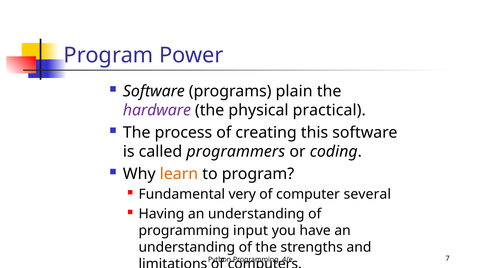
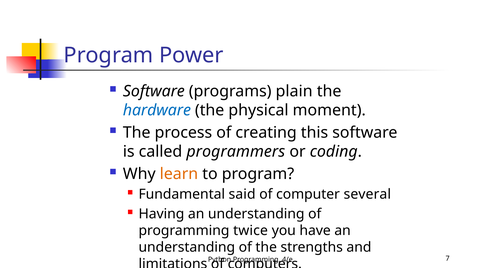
hardware colour: purple -> blue
practical: practical -> moment
very: very -> said
input: input -> twice
